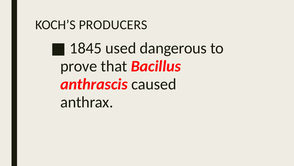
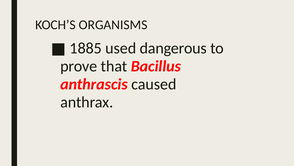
PRODUCERS: PRODUCERS -> ORGANISMS
1845: 1845 -> 1885
